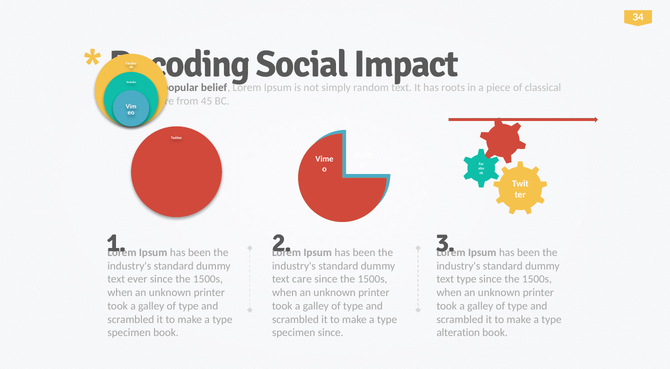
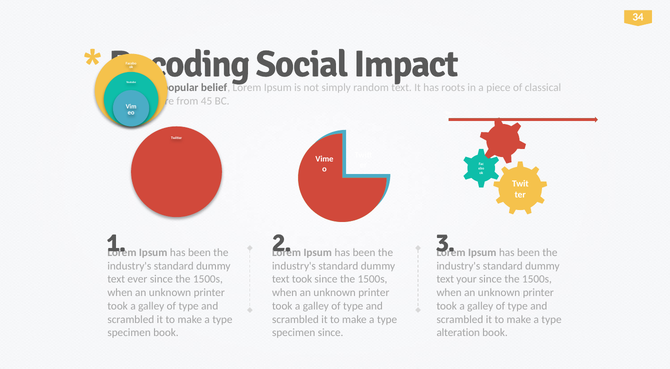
text care: care -> took
text type: type -> your
